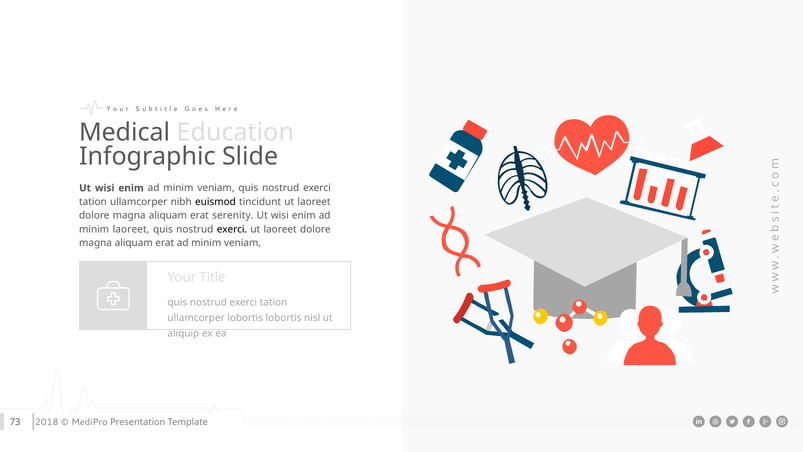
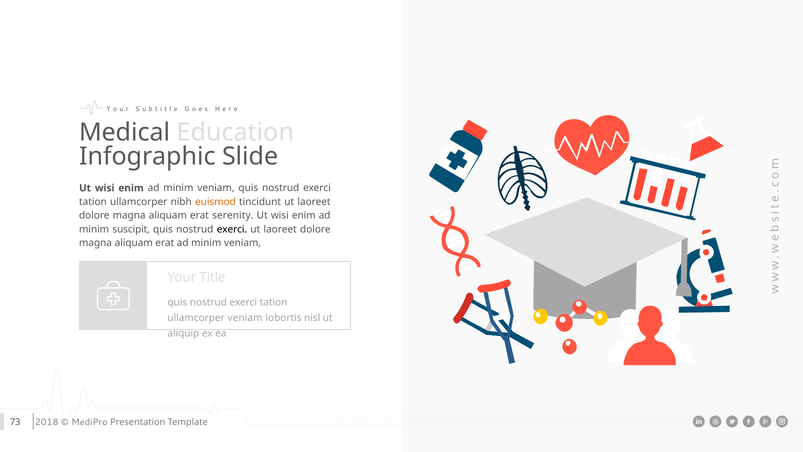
euismod colour: black -> orange
minim laoreet: laoreet -> suscipit
ullamcorper lobortis: lobortis -> veniam
